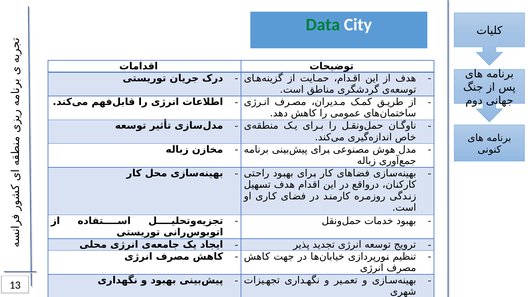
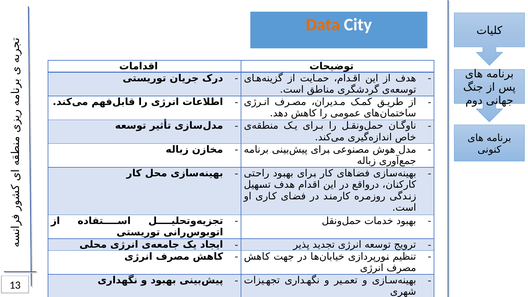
Data colour: green -> orange
